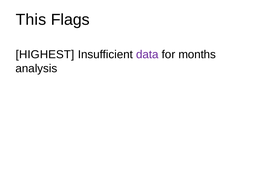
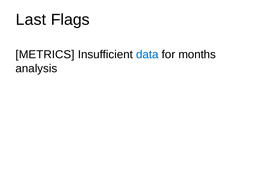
This: This -> Last
HIGHEST: HIGHEST -> METRICS
data colour: purple -> blue
